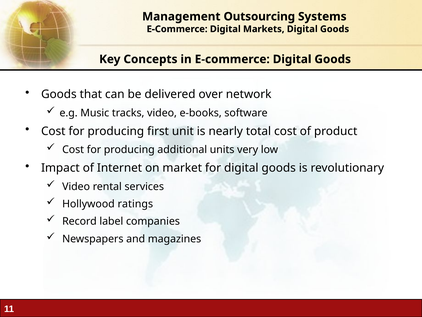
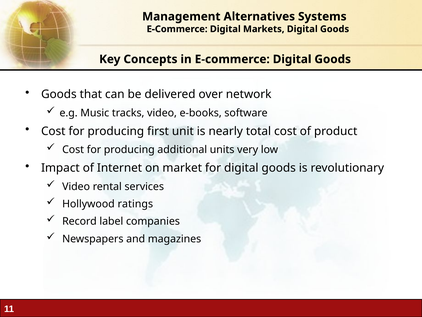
Outsourcing: Outsourcing -> Alternatives
